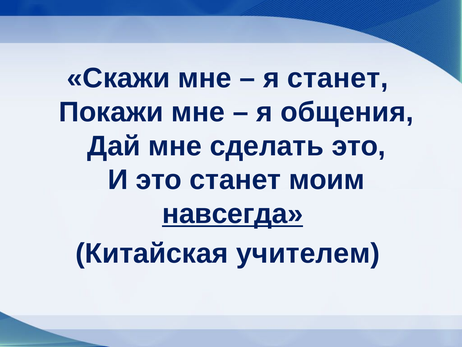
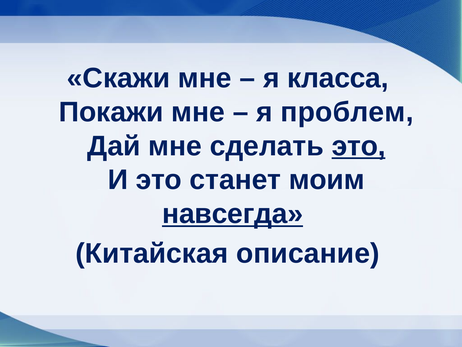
я станет: станет -> класса
общения: общения -> проблем
это at (359, 146) underline: none -> present
учителем: учителем -> описание
